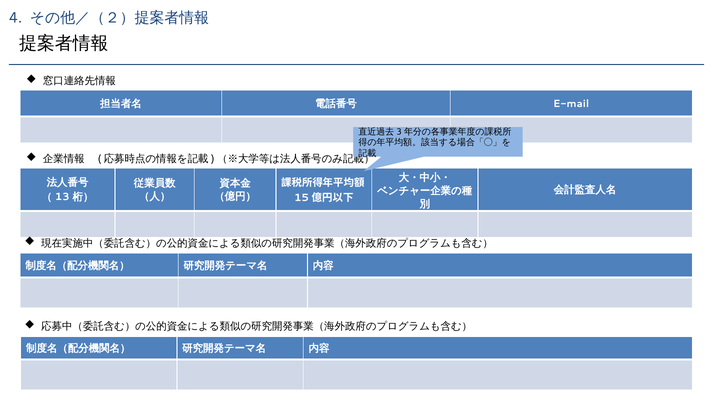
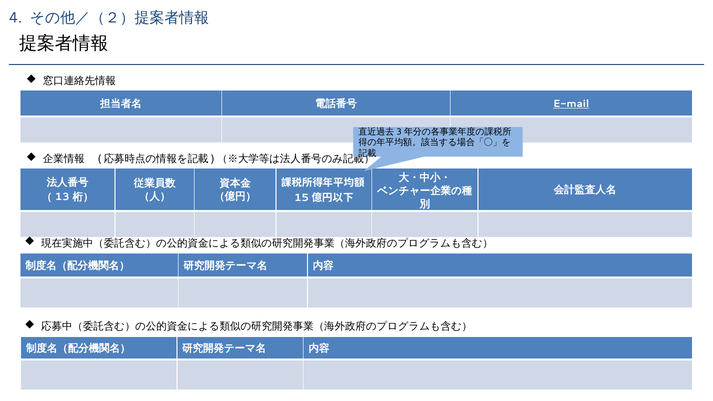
E-mail underline: none -> present
